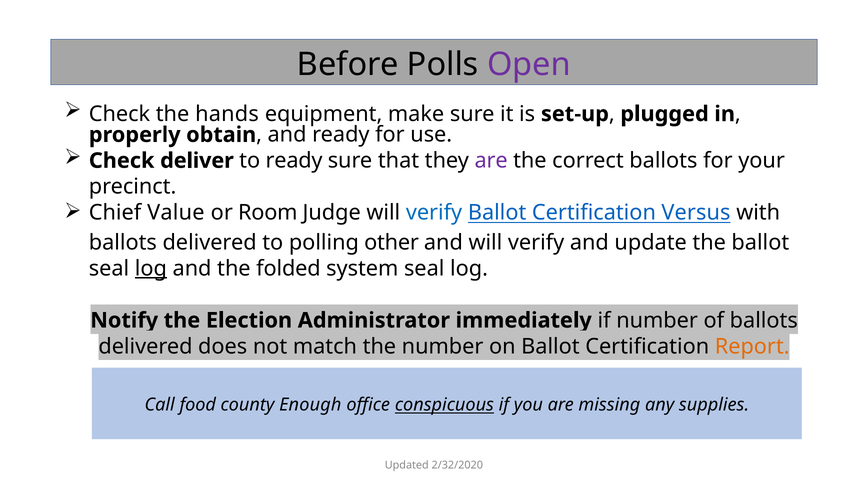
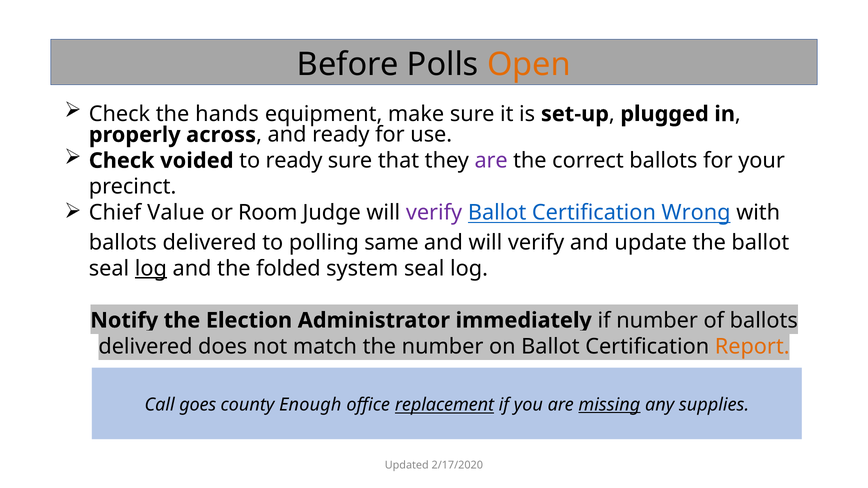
Open colour: purple -> orange
obtain: obtain -> across
deliver: deliver -> voided
verify at (434, 213) colour: blue -> purple
Versus: Versus -> Wrong
other: other -> same
food: food -> goes
conspicuous: conspicuous -> replacement
missing underline: none -> present
2/32/2020: 2/32/2020 -> 2/17/2020
